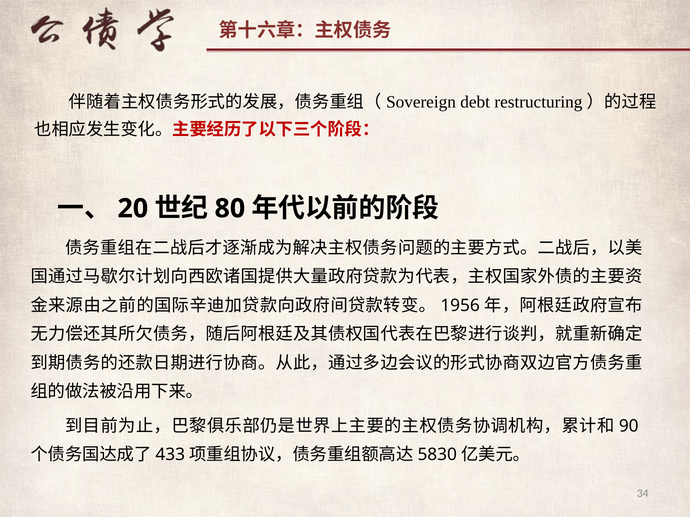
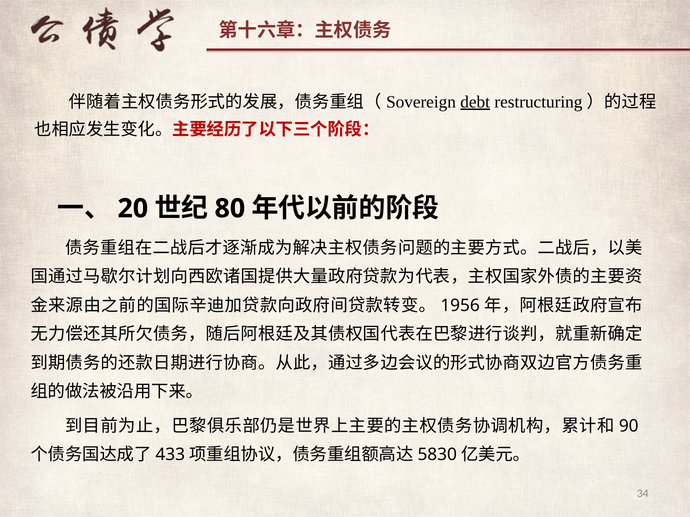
debt underline: none -> present
